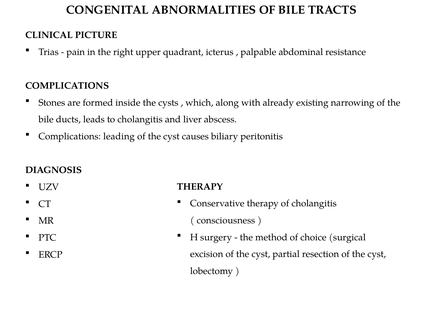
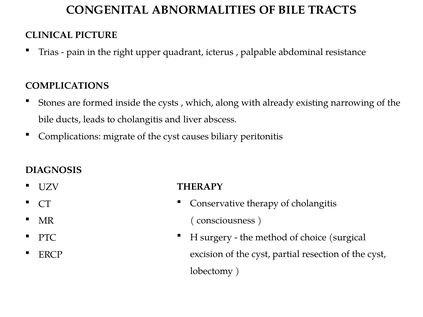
leading: leading -> migrate
